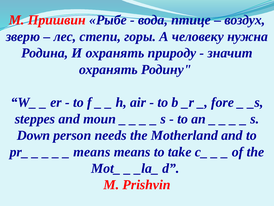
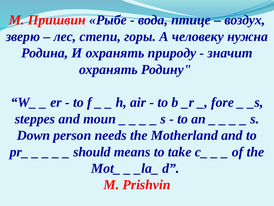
means at (92, 152): means -> should
